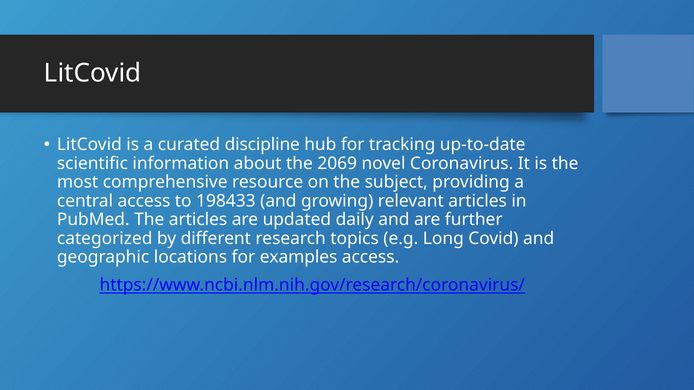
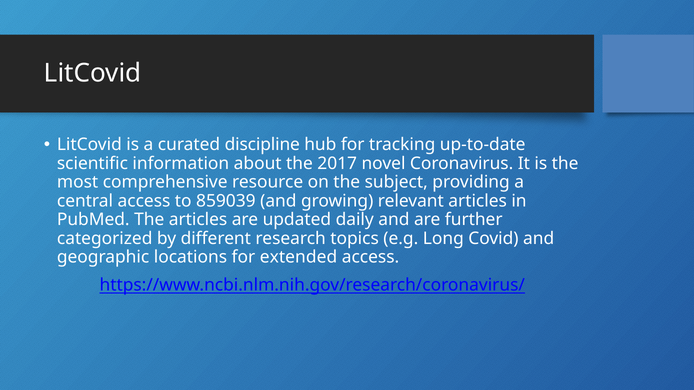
2069: 2069 -> 2017
198433: 198433 -> 859039
examples: examples -> extended
